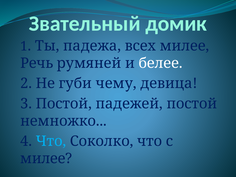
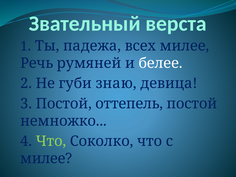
домик: домик -> верста
чему: чему -> знаю
падежей: падежей -> оттепель
Что at (51, 141) colour: light blue -> light green
